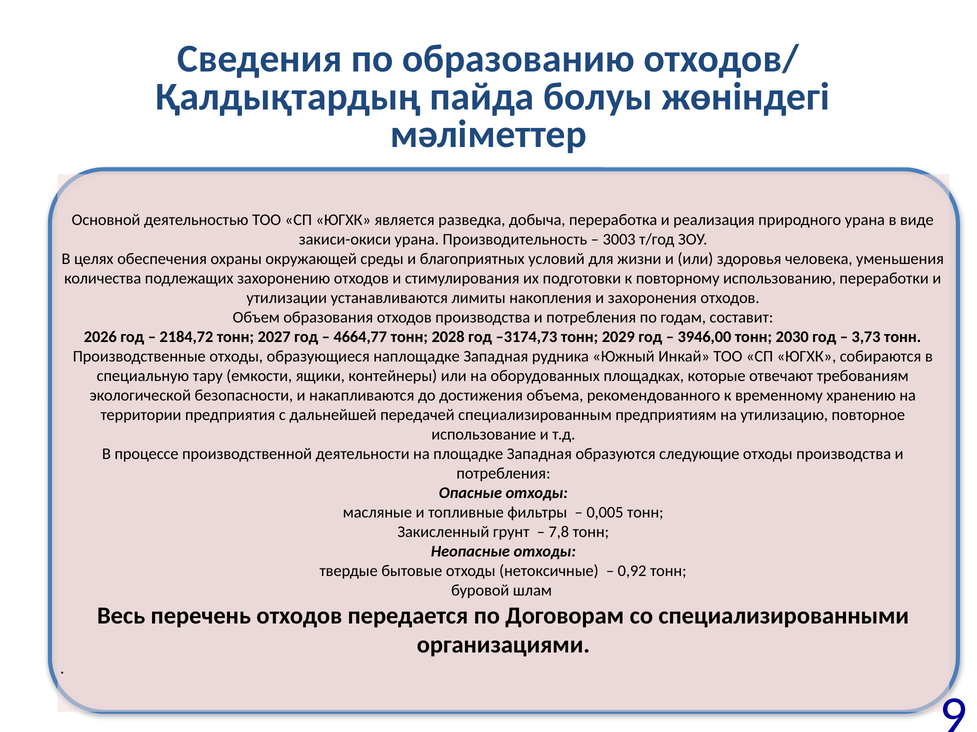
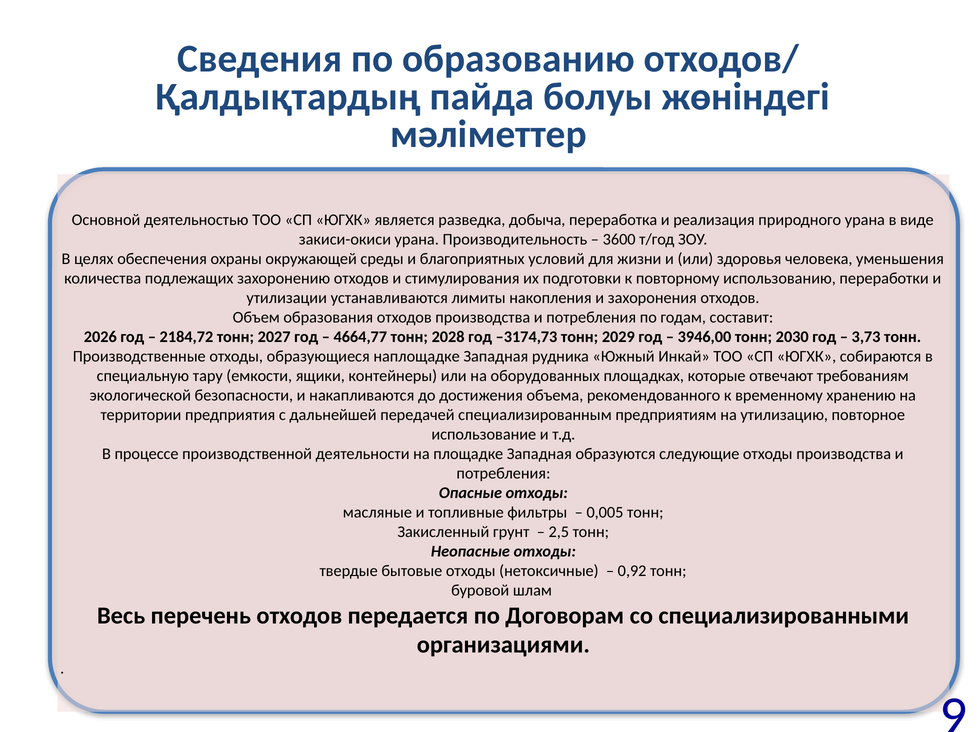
3003: 3003 -> 3600
7,8: 7,8 -> 2,5
